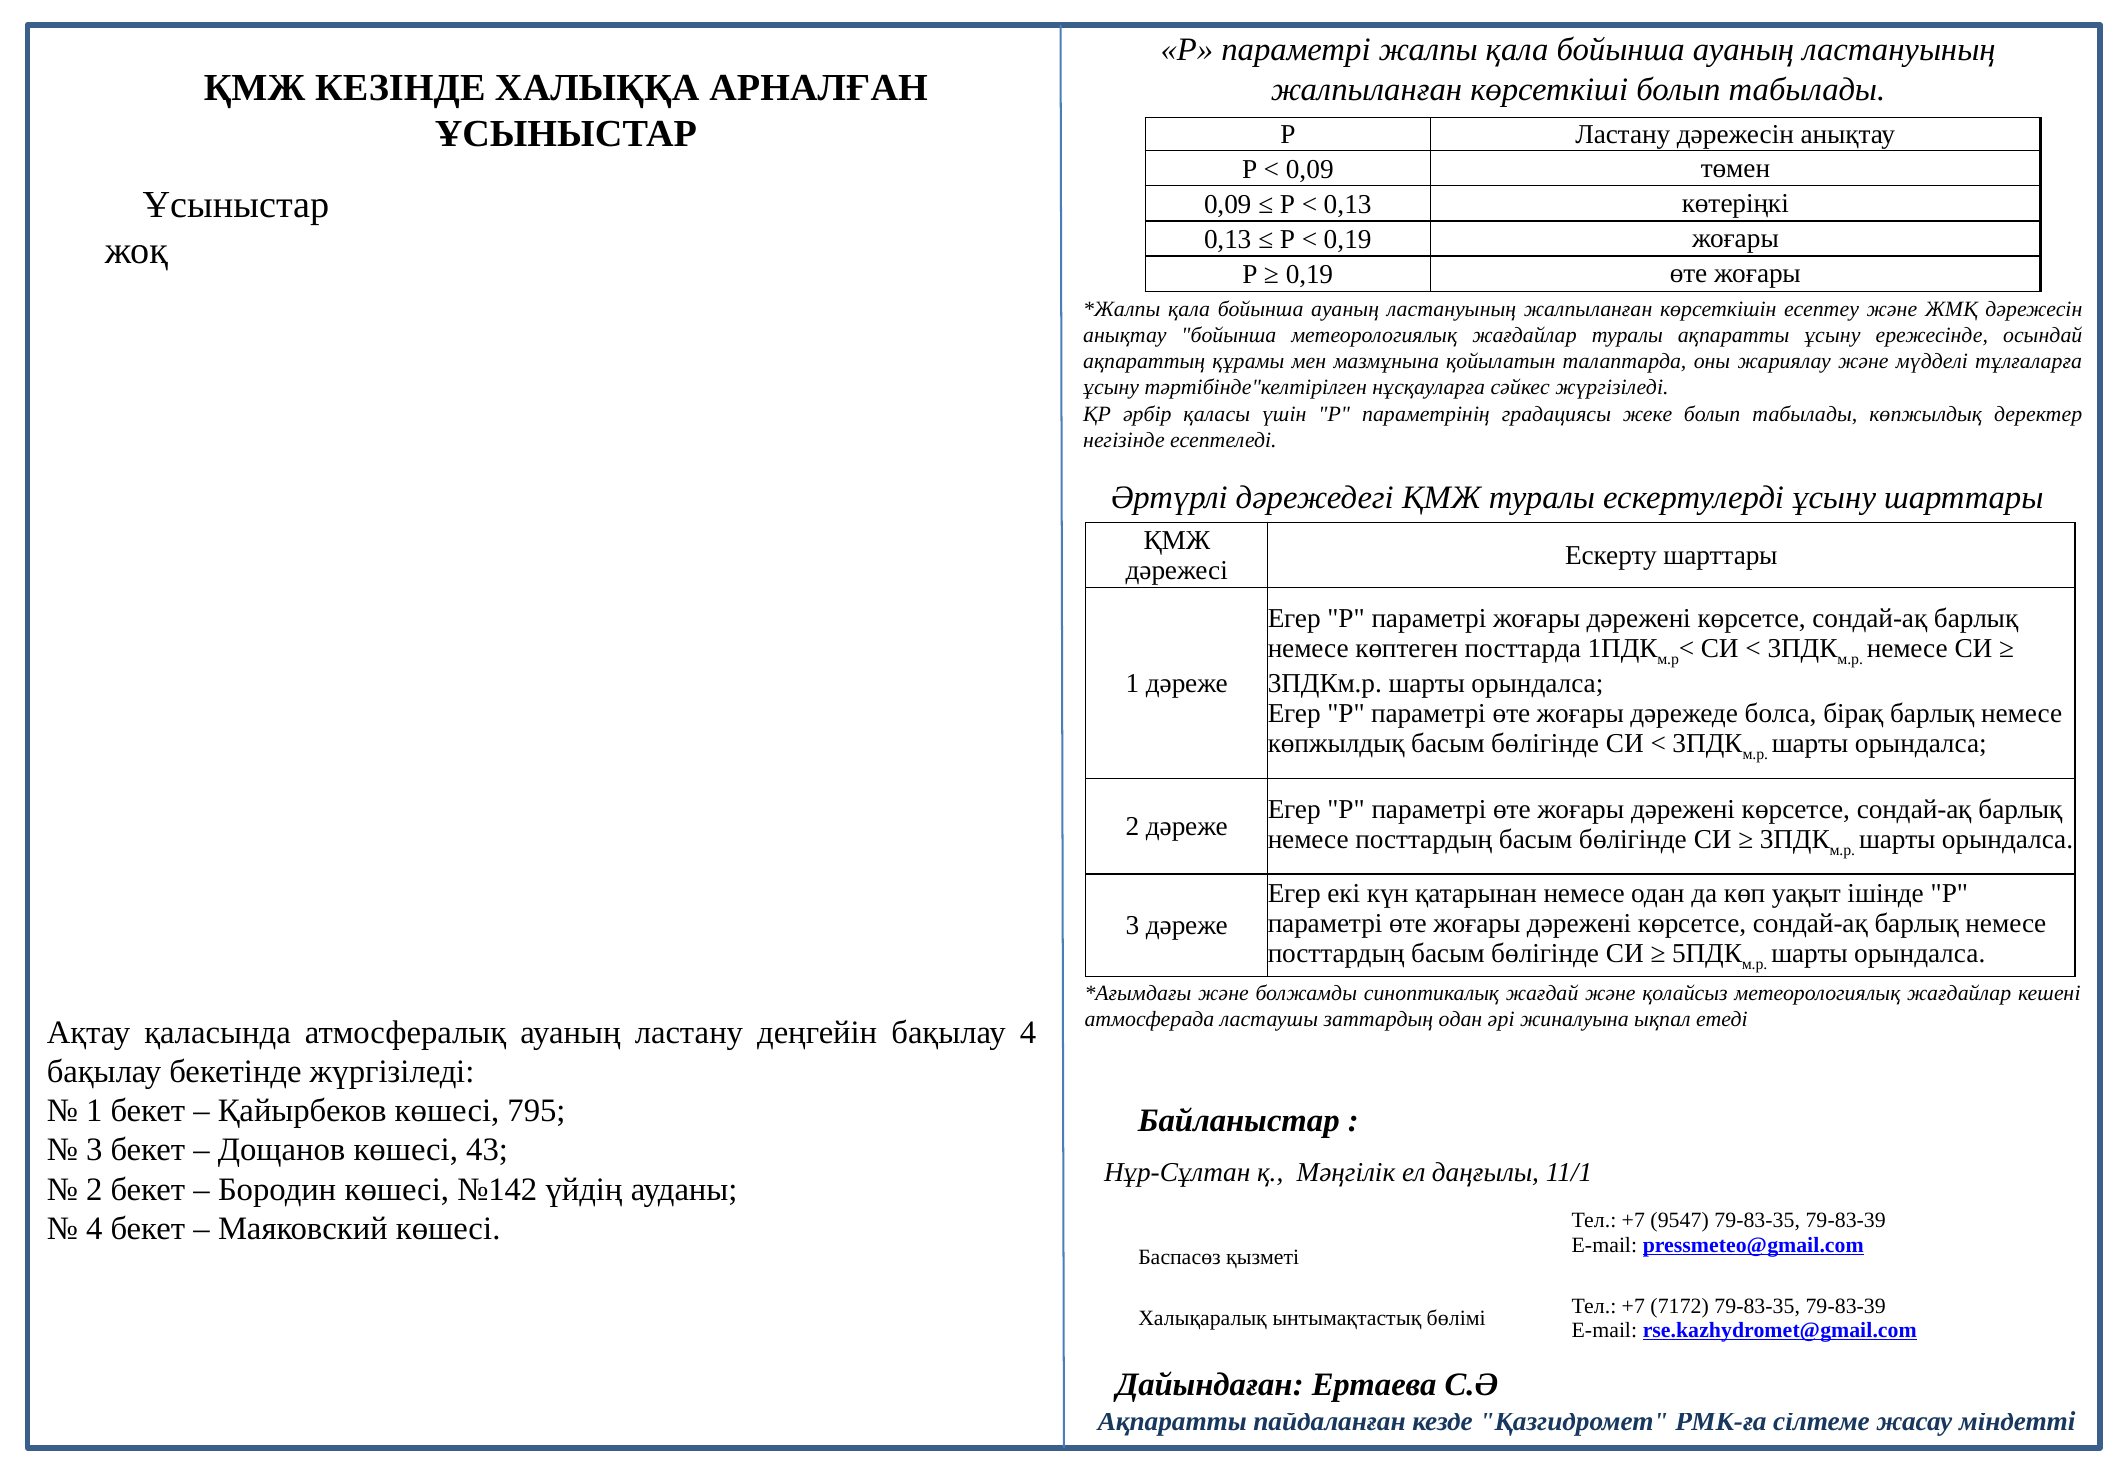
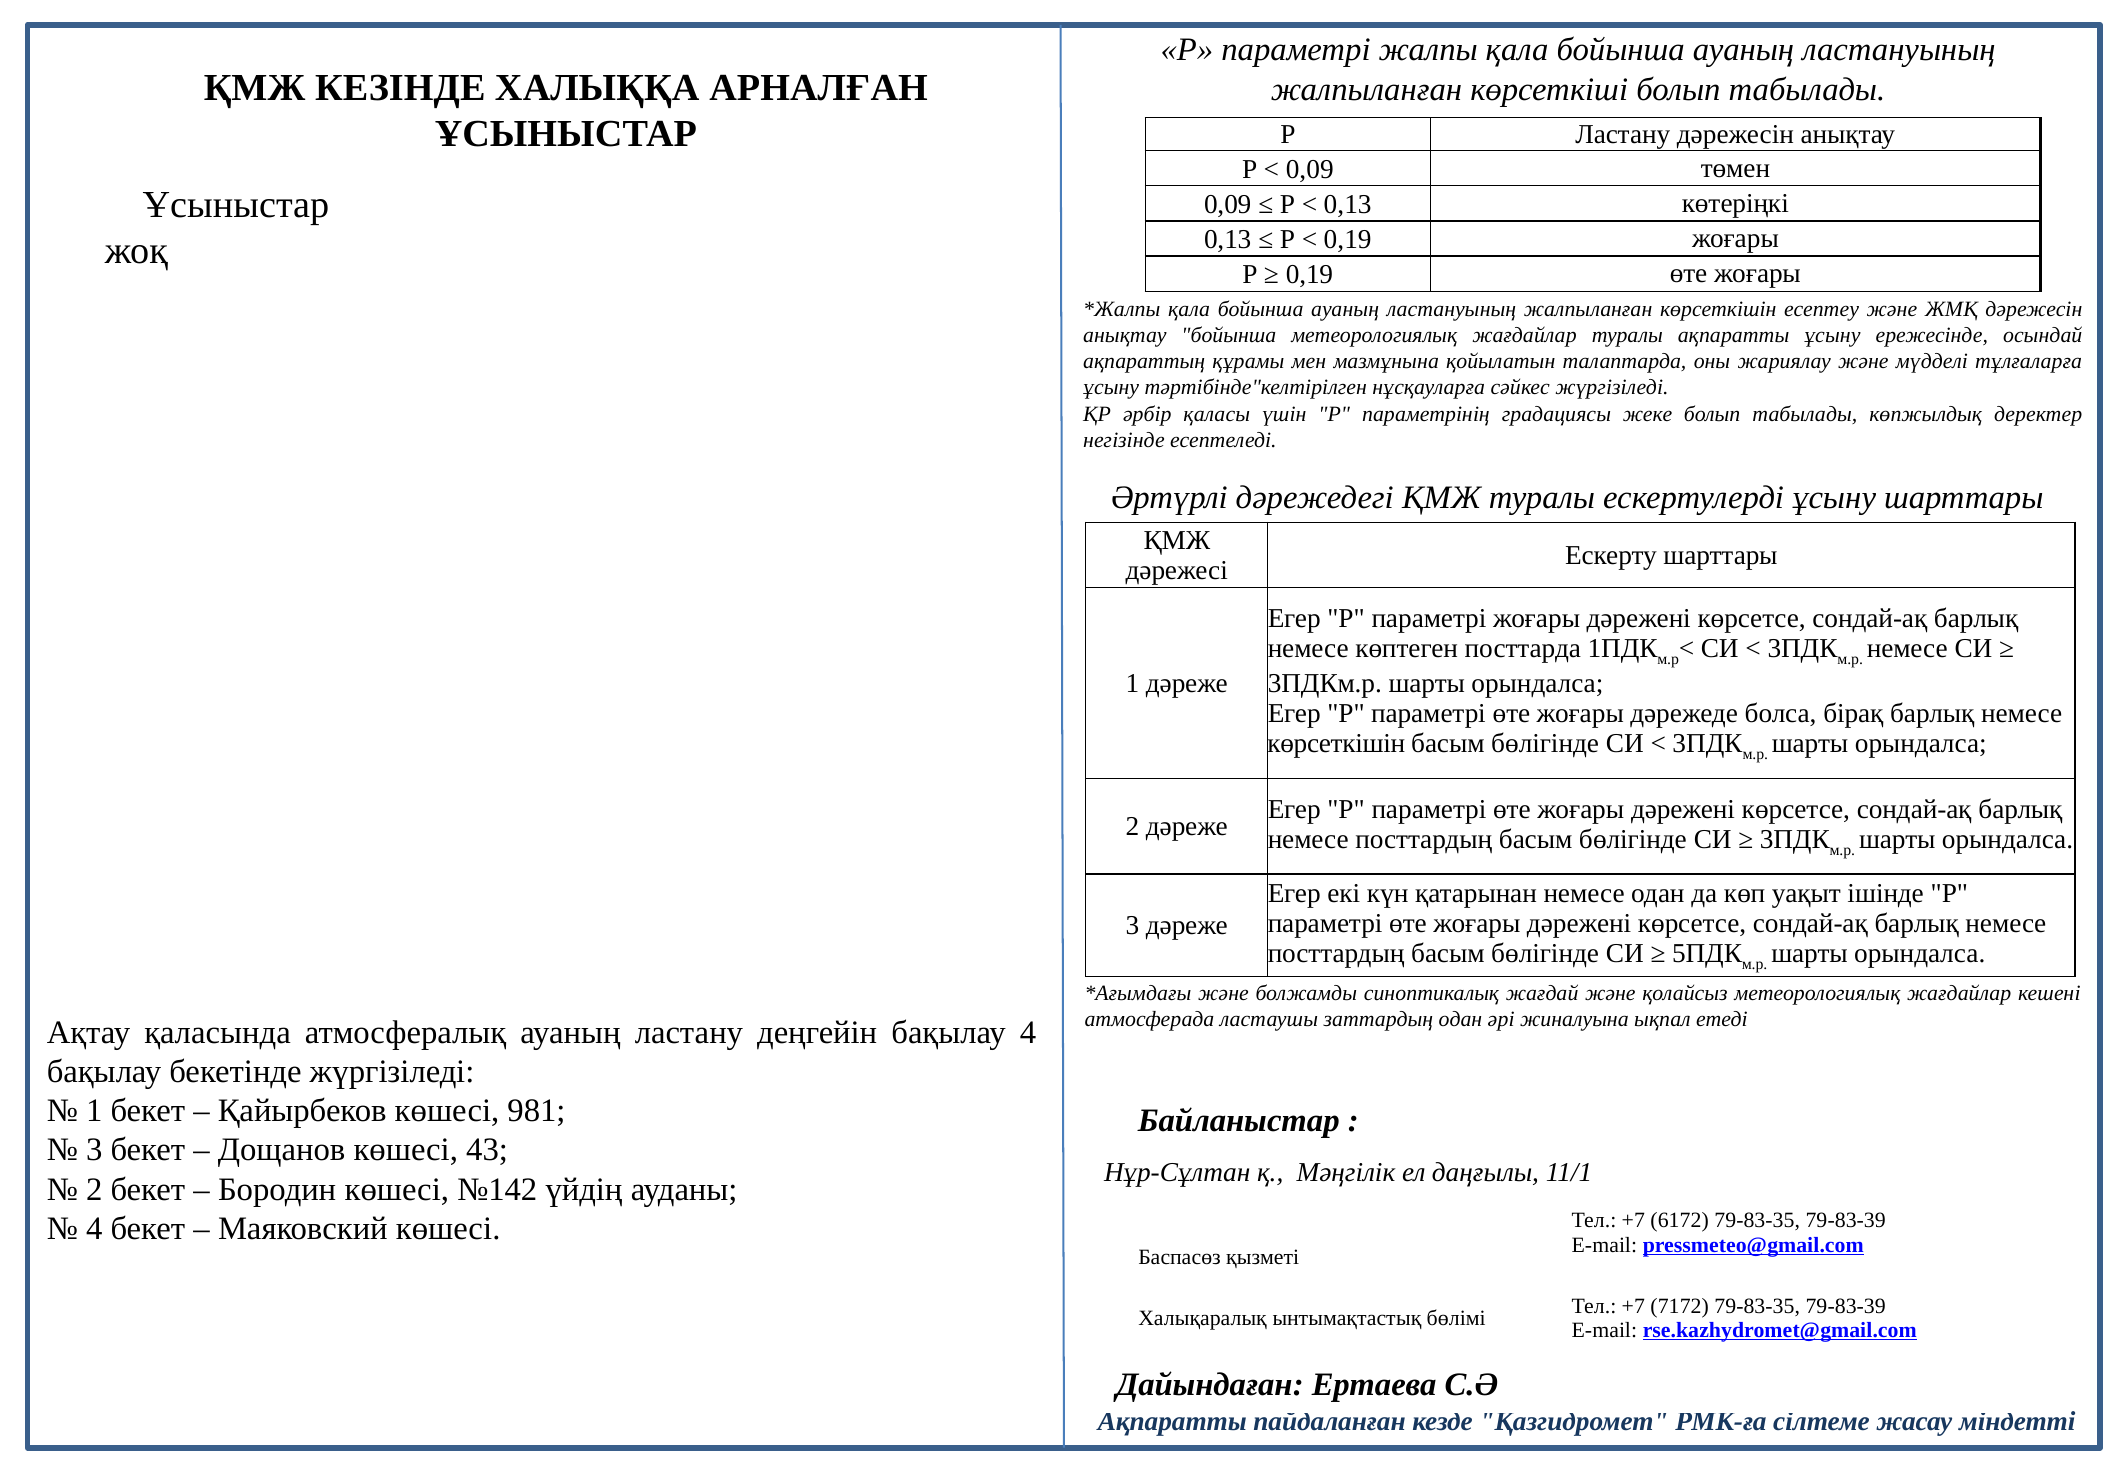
көпжылдық at (1336, 744): көпжылдық -> көрсеткішін
795: 795 -> 981
9547: 9547 -> 6172
